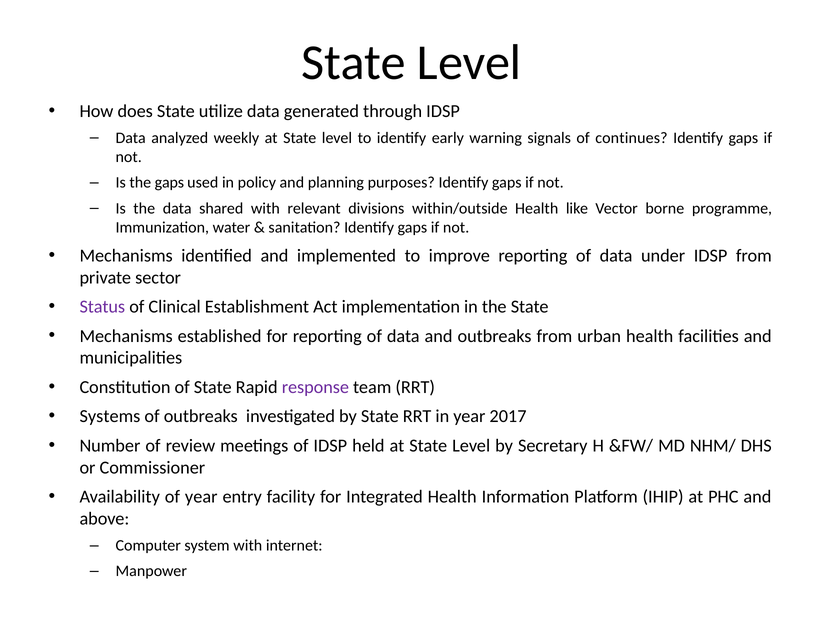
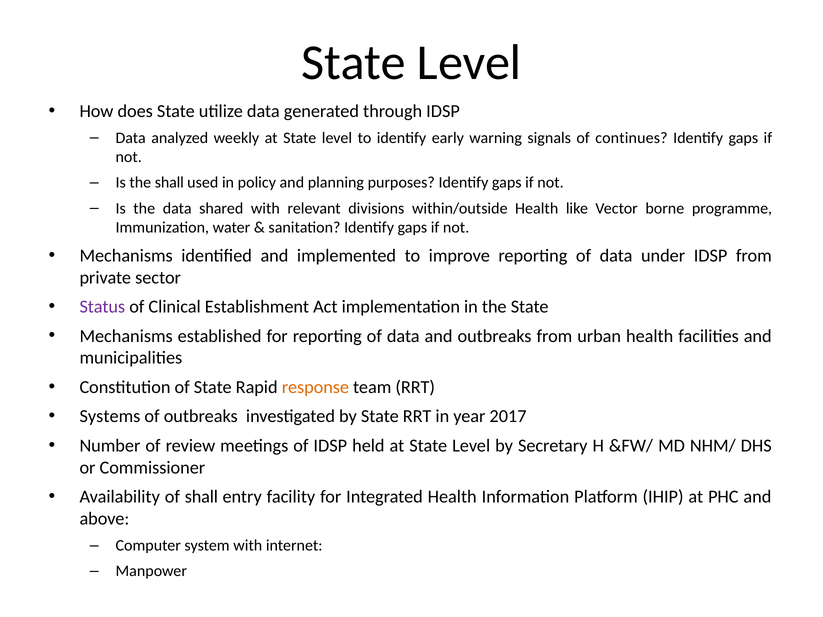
the gaps: gaps -> shall
response colour: purple -> orange
of year: year -> shall
